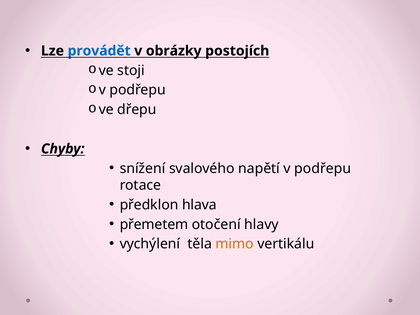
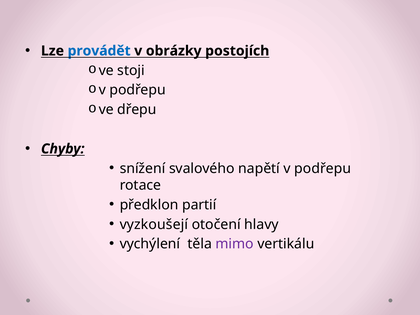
hlava: hlava -> partií
přemetem: přemetem -> vyzkoušejí
mimo colour: orange -> purple
